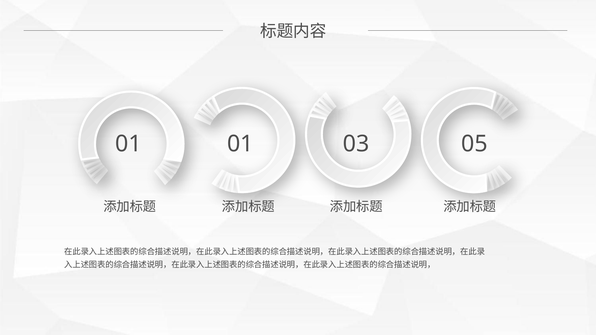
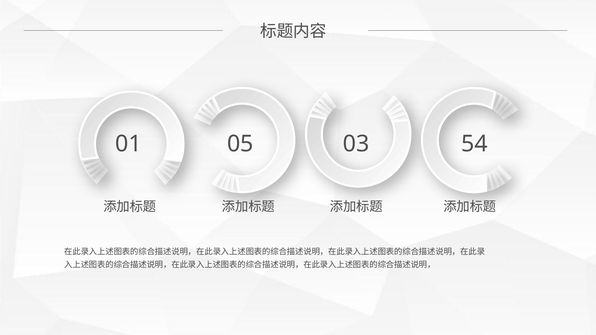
01 01: 01 -> 05
05: 05 -> 54
